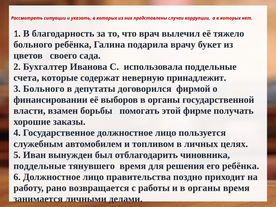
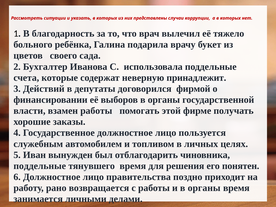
3 Больного: Больного -> Действий
взамен борьбы: борьбы -> работы
его ребёнка: ребёнка -> понятен
